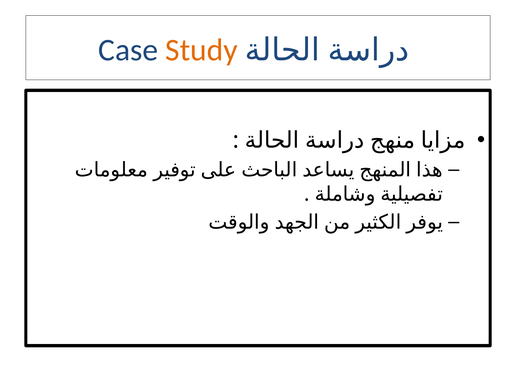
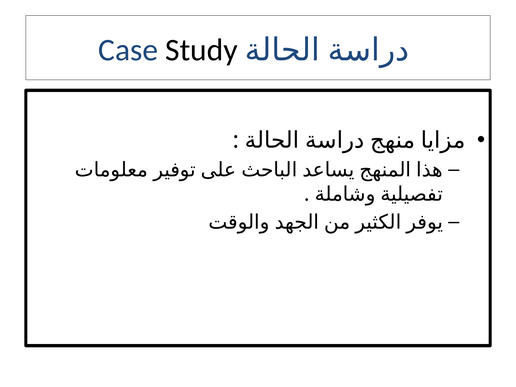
Study colour: orange -> black
